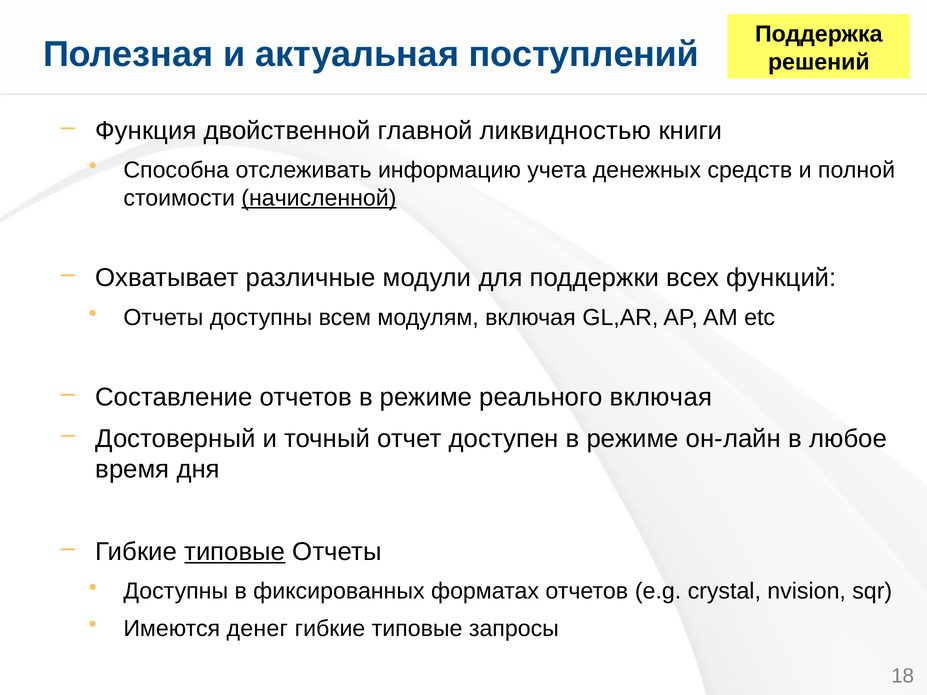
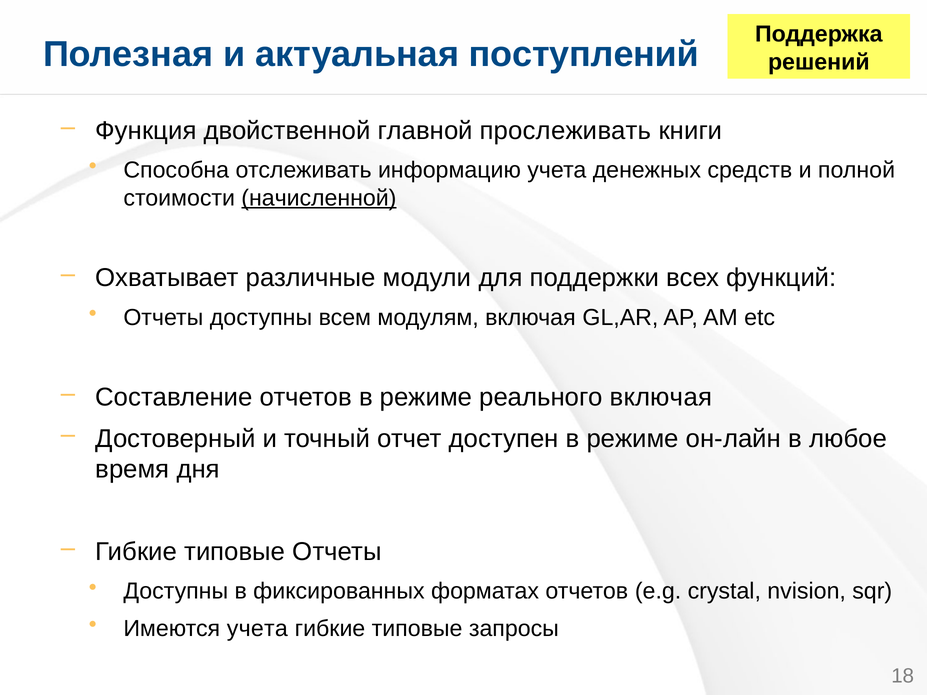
ликвидностью: ликвидностью -> прослеживать
типовые at (235, 552) underline: present -> none
Имеются денег: денег -> учета
